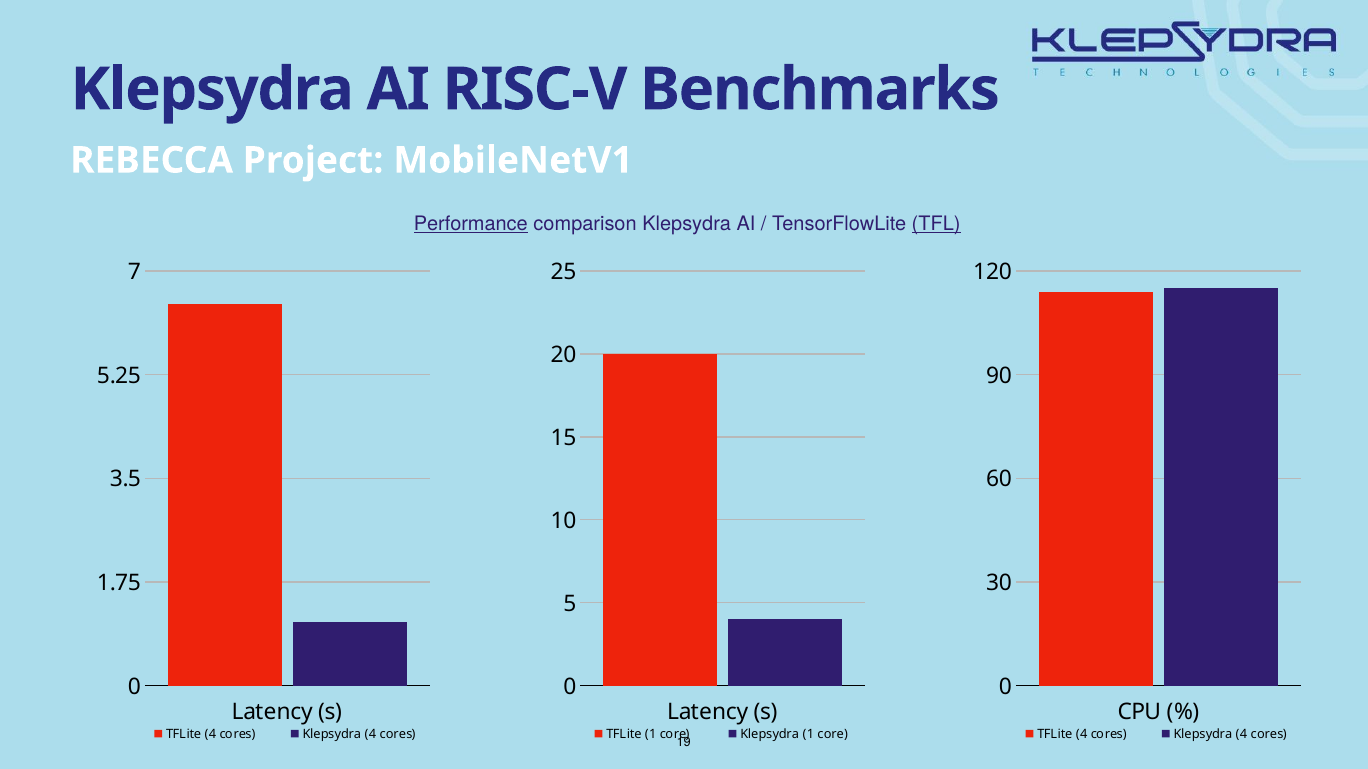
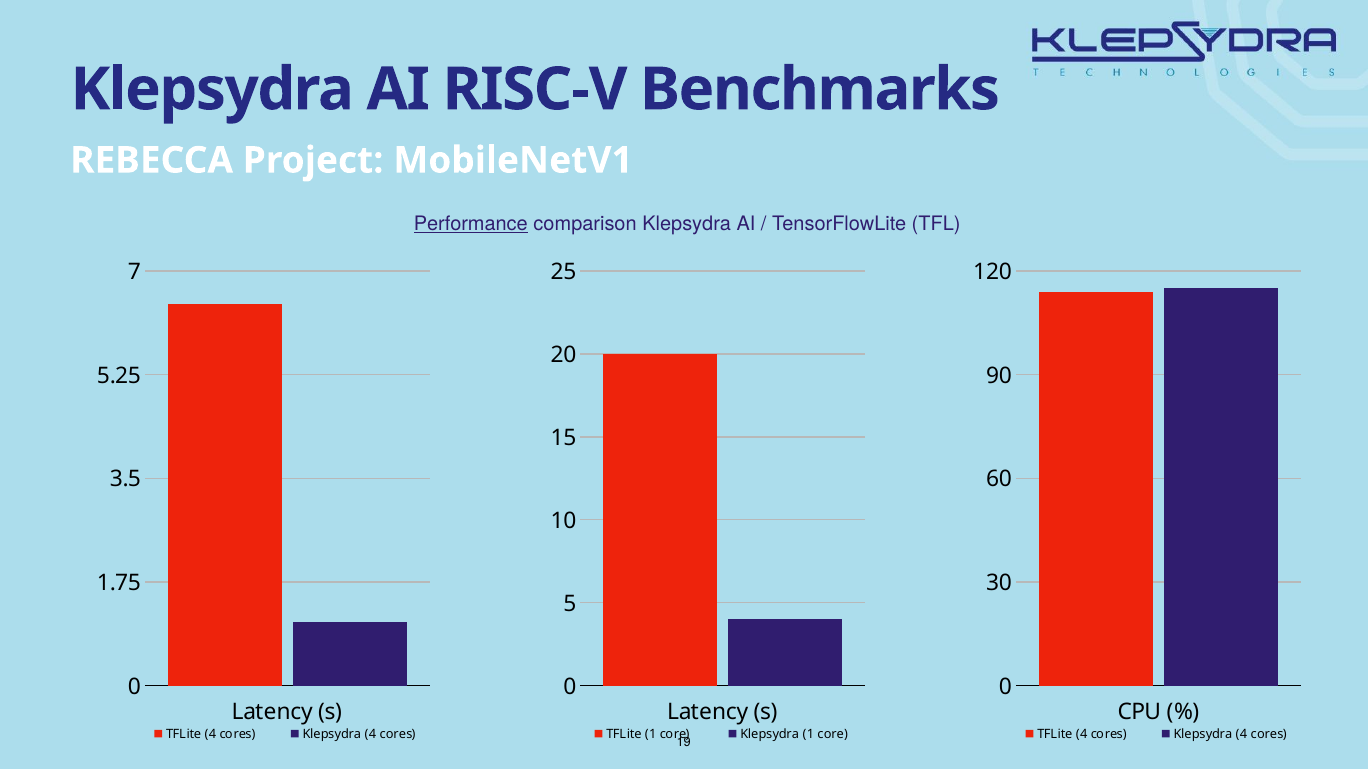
TFL underline: present -> none
